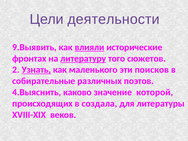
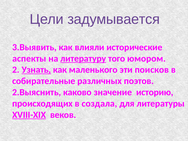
деятельности: деятельности -> задумывается
9.Выявить: 9.Выявить -> 3.Выявить
влияли underline: present -> none
фронтах: фронтах -> аспекты
сюжетов: сюжетов -> юмором
4.Выяснить: 4.Выяснить -> 2.Выяснить
которой: которой -> историю
XVIII-XIX underline: none -> present
